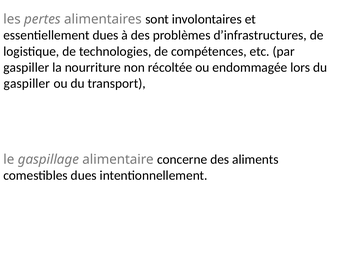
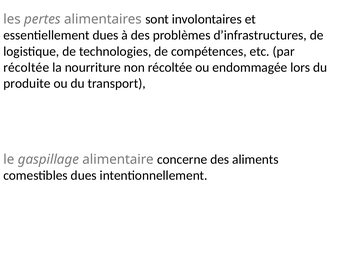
gaspiller at (26, 67): gaspiller -> récoltée
gaspiller at (27, 83): gaspiller -> produite
